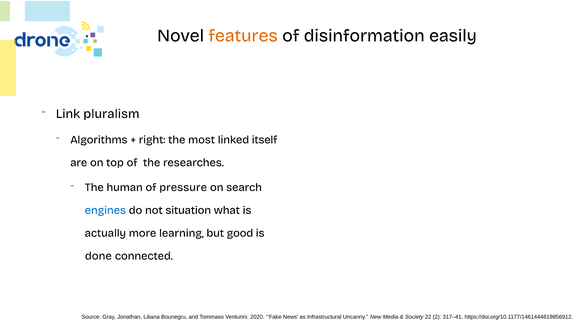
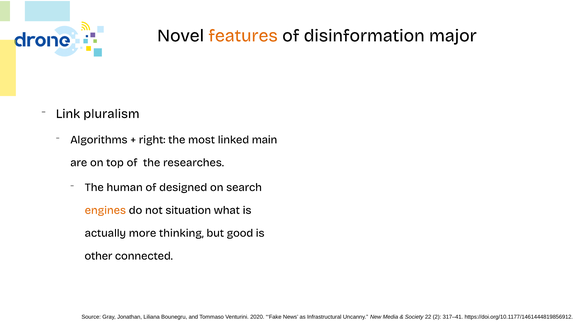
easily: easily -> major
itself: itself -> main
pressure: pressure -> designed
engines colour: blue -> orange
learning: learning -> thinking
done: done -> other
